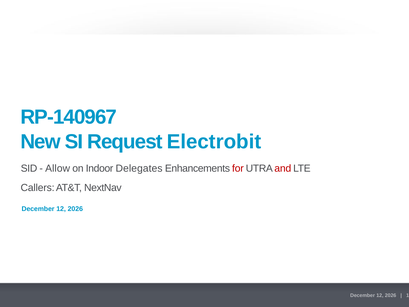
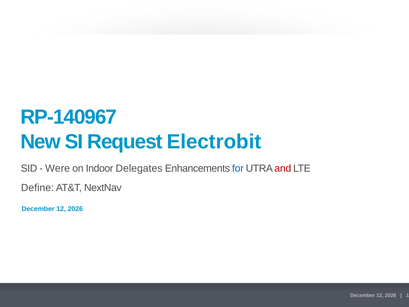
Allow: Allow -> Were
for colour: red -> blue
Callers: Callers -> Define
